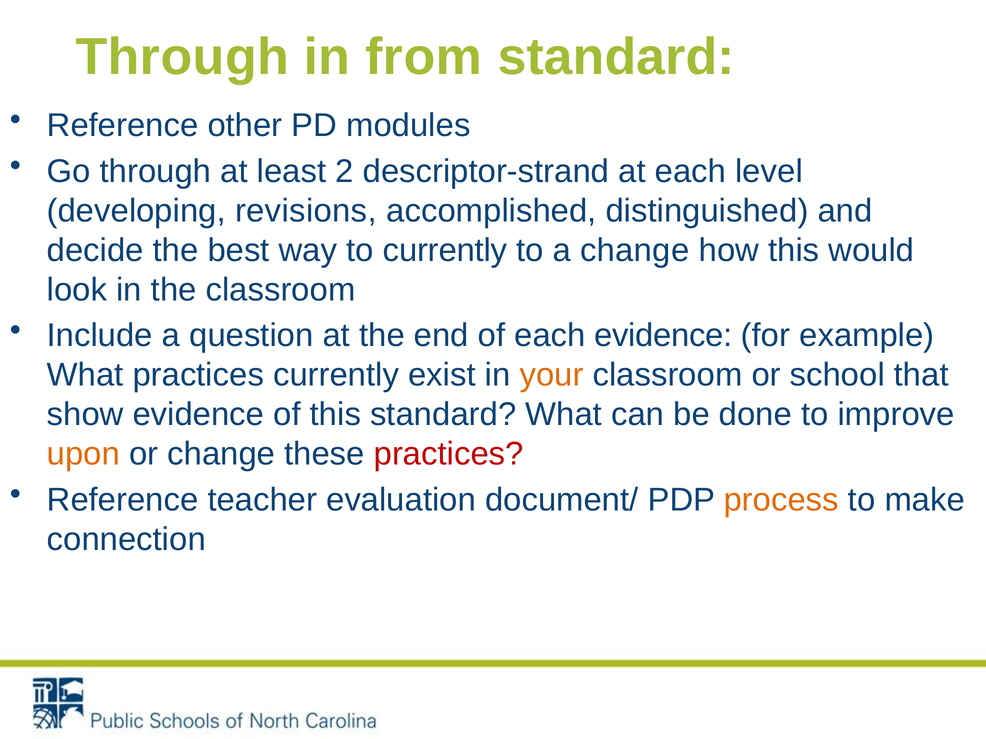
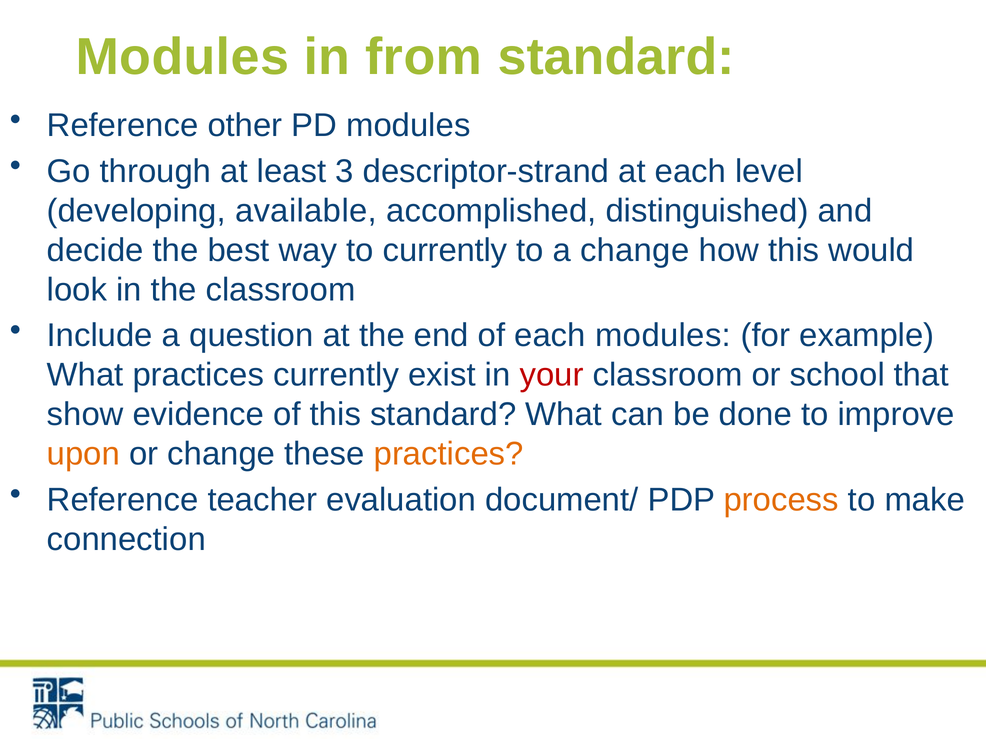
Through at (182, 57): Through -> Modules
2: 2 -> 3
revisions: revisions -> available
each evidence: evidence -> modules
your colour: orange -> red
practices at (449, 454) colour: red -> orange
